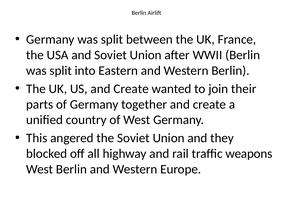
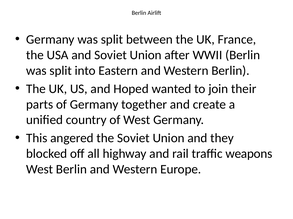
US and Create: Create -> Hoped
